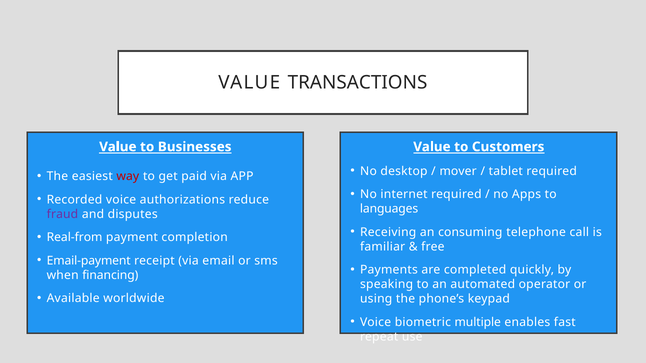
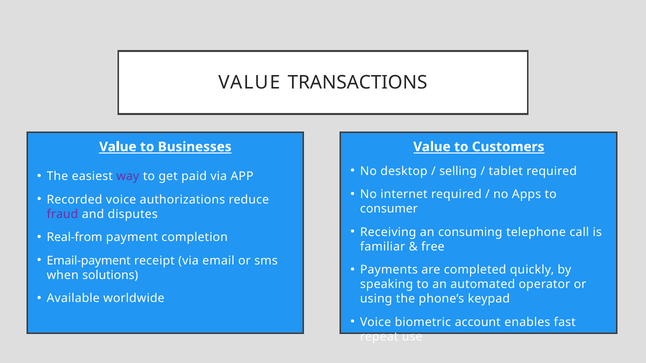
mover: mover -> selling
way colour: red -> purple
languages: languages -> consumer
financing: financing -> solutions
multiple: multiple -> account
